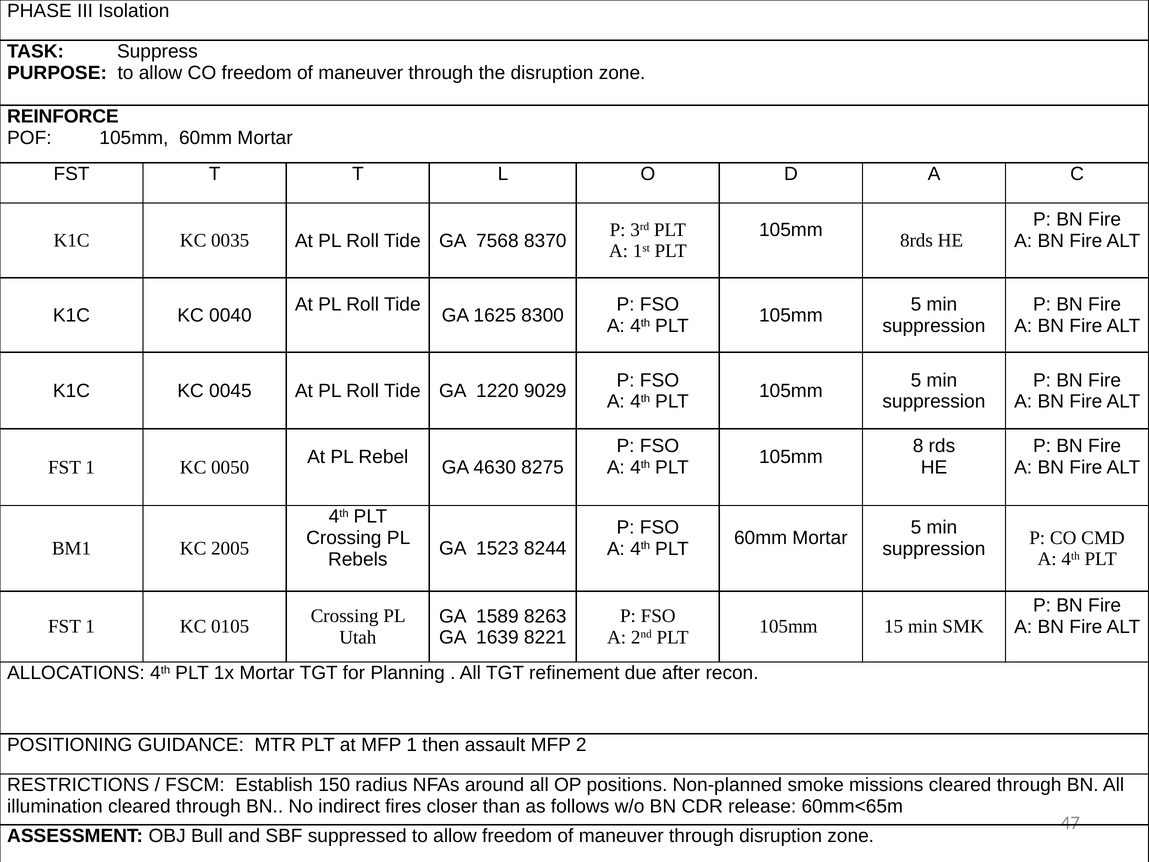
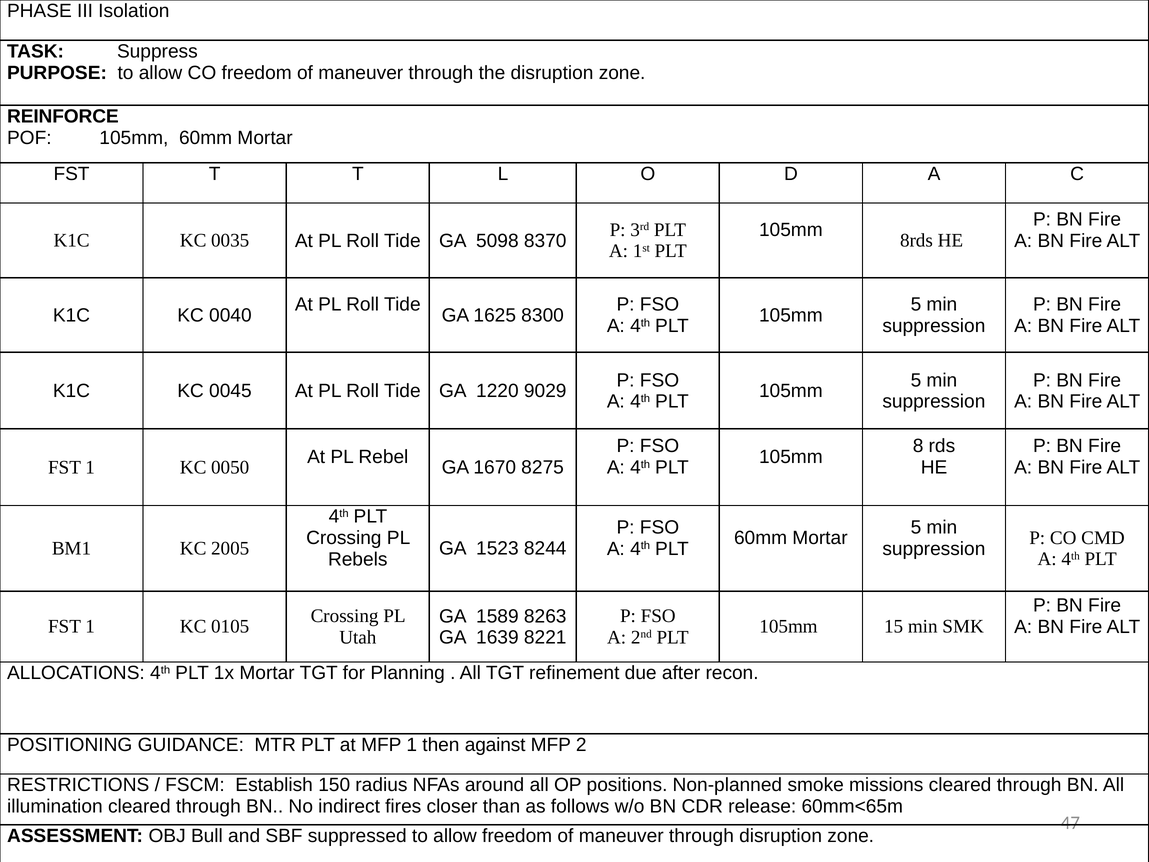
7568: 7568 -> 5098
4630: 4630 -> 1670
assault: assault -> against
